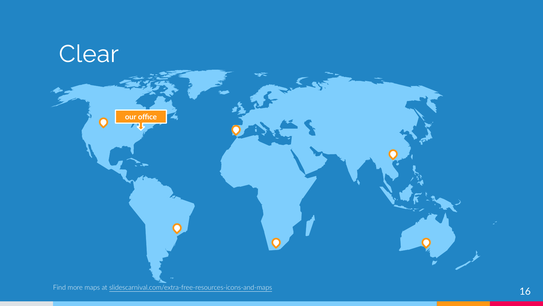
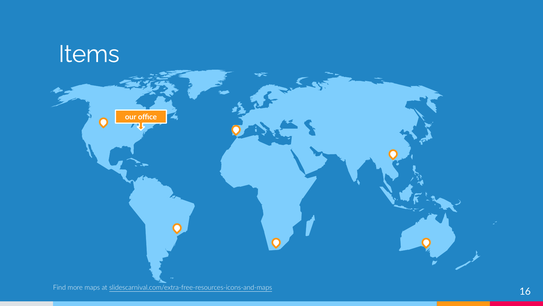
Clear: Clear -> Items
